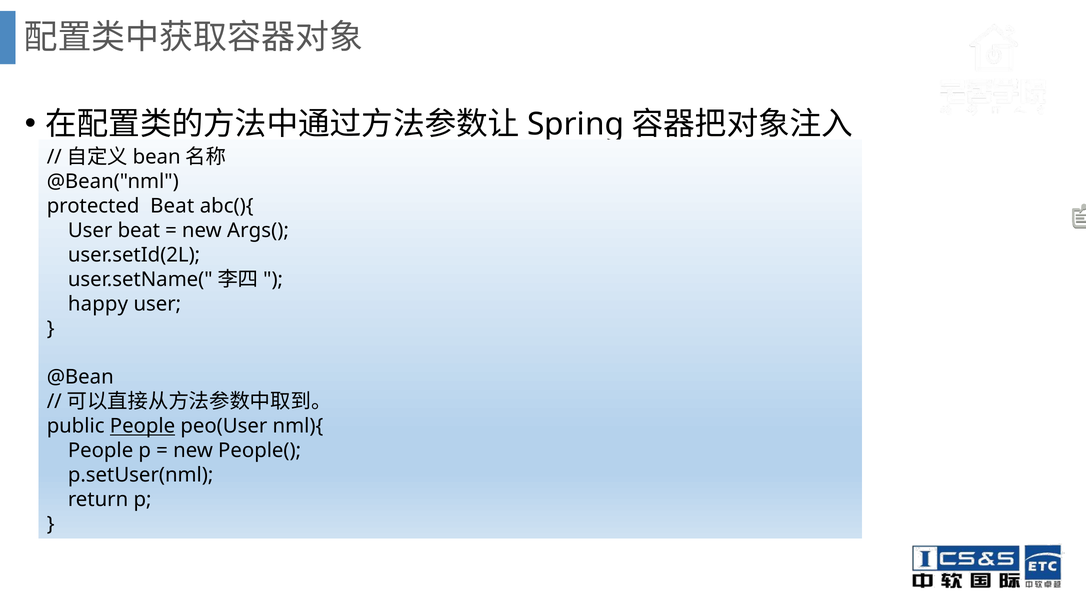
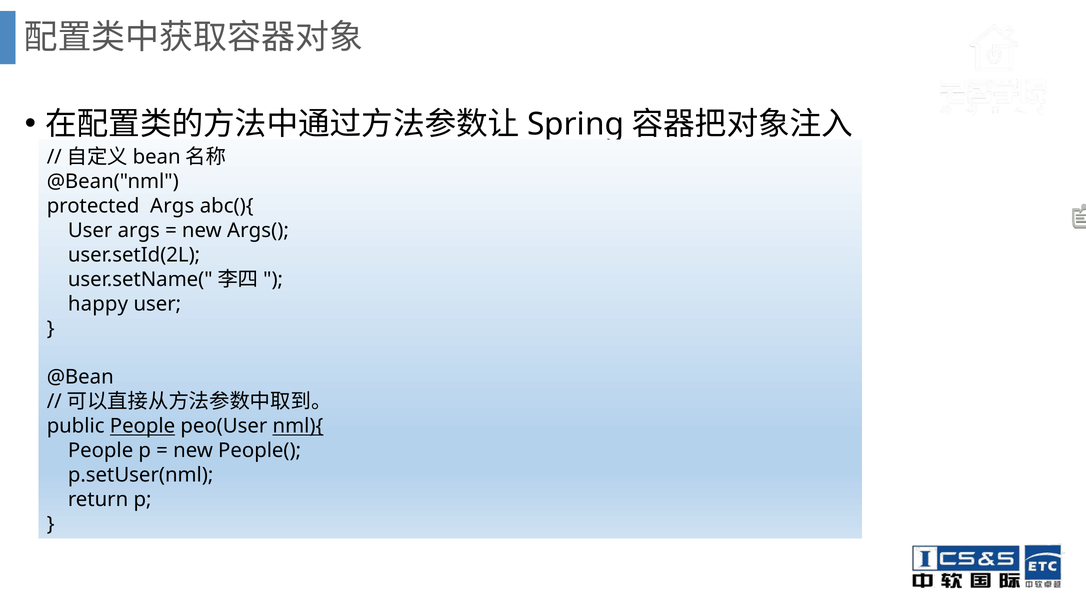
protected Beat: Beat -> Args
User beat: beat -> args
nml){ underline: none -> present
